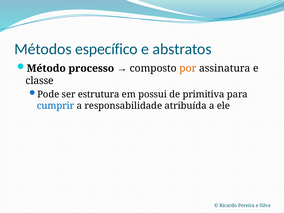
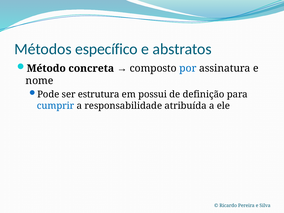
processo: processo -> concreta
por colour: orange -> blue
classe: classe -> nome
primitiva: primitiva -> definição
